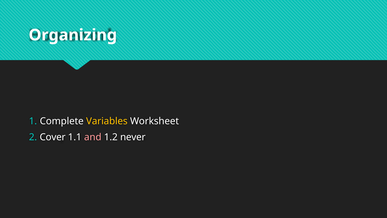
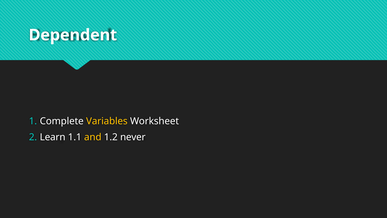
Organizing: Organizing -> Dependent
Cover: Cover -> Learn
and colour: pink -> yellow
